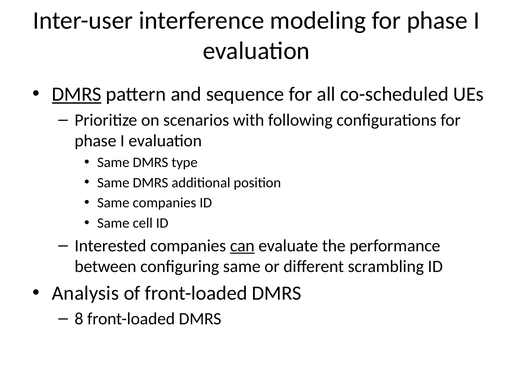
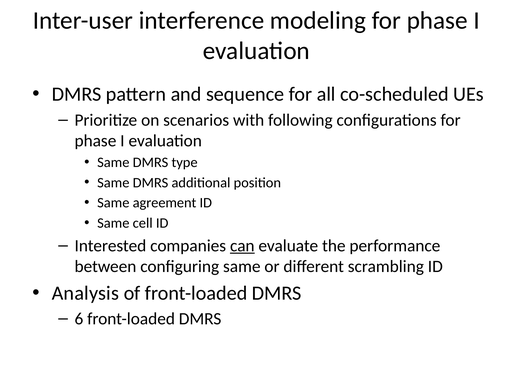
DMRS at (77, 94) underline: present -> none
Same companies: companies -> agreement
8: 8 -> 6
